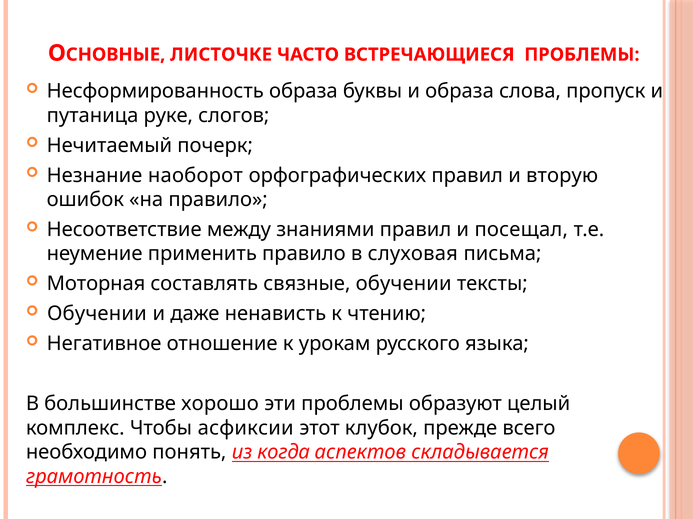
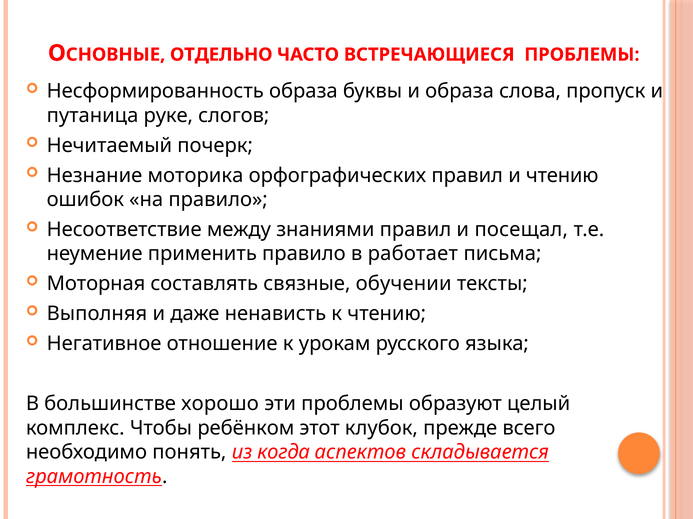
ЛИСТОЧКЕ: ЛИСТОЧКЕ -> ОТДЕЛЬНО
наоборот: наоборот -> моторика
и вторую: вторую -> чтению
слуховая: слуховая -> работает
Обучении at (97, 314): Обучении -> Выполняя
асфиксии: асфиксии -> ребёнком
